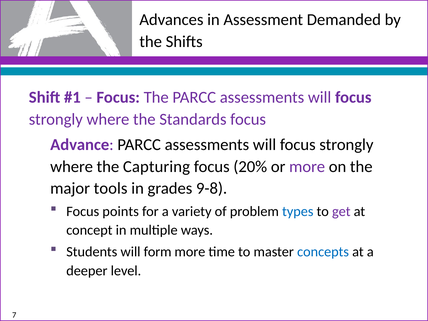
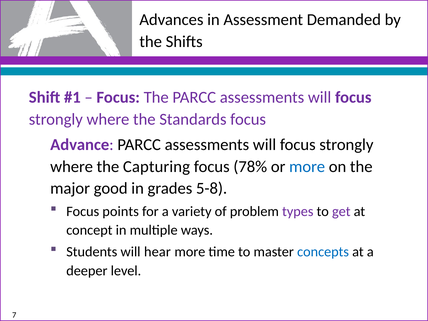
20%: 20% -> 78%
more at (307, 167) colour: purple -> blue
tools: tools -> good
9-8: 9-8 -> 5-8
types colour: blue -> purple
form: form -> hear
